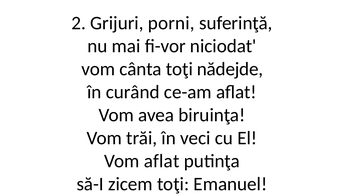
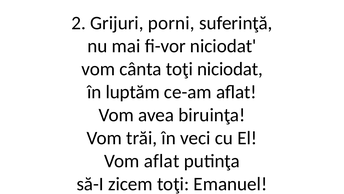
toţi nădejde: nădejde -> niciodat
curând: curând -> luptăm
